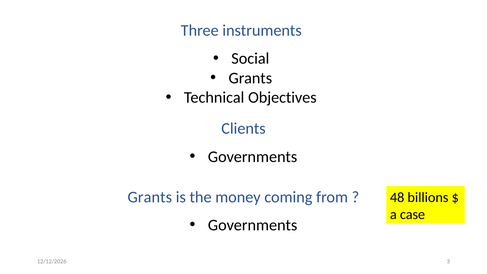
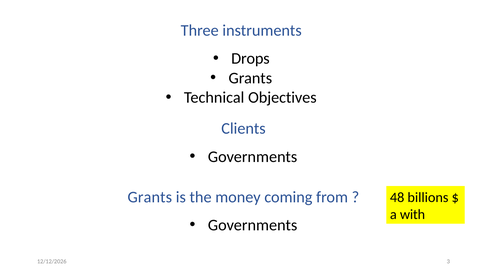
Social: Social -> Drops
case: case -> with
